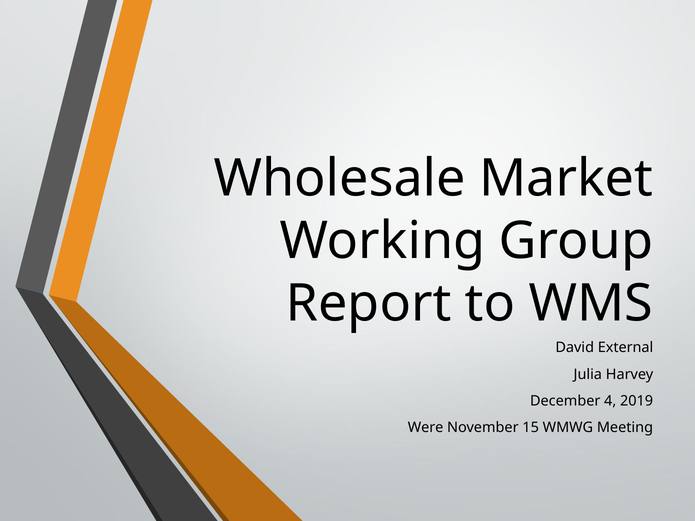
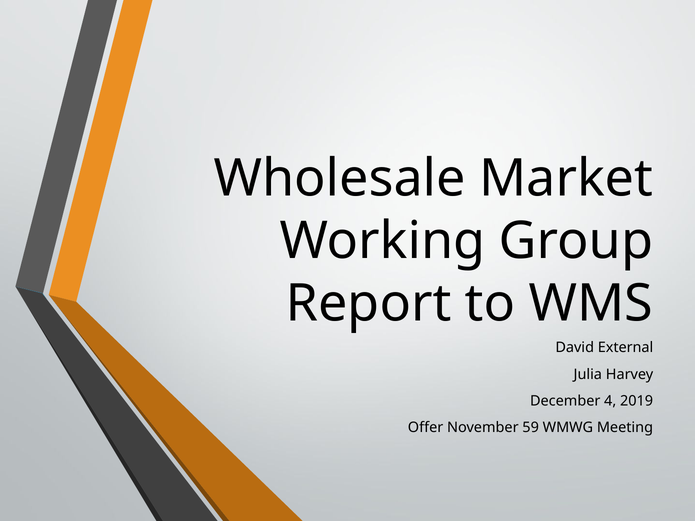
Were: Were -> Offer
15: 15 -> 59
